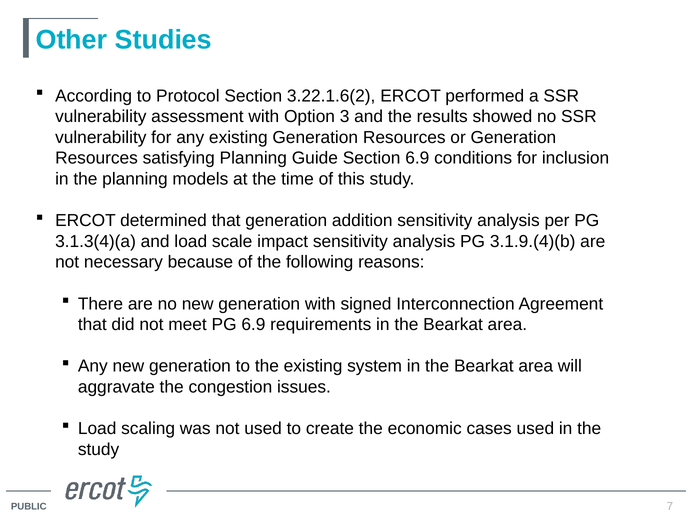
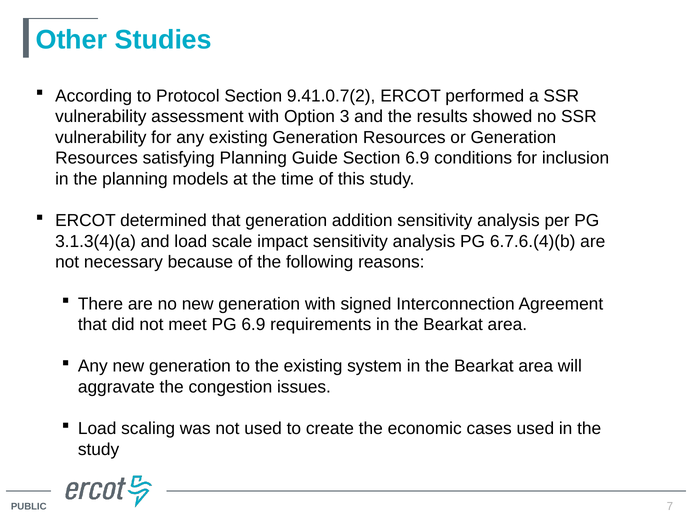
3.22.1.6(2: 3.22.1.6(2 -> 9.41.0.7(2
3.1.9.(4)(b: 3.1.9.(4)(b -> 6.7.6.(4)(b
